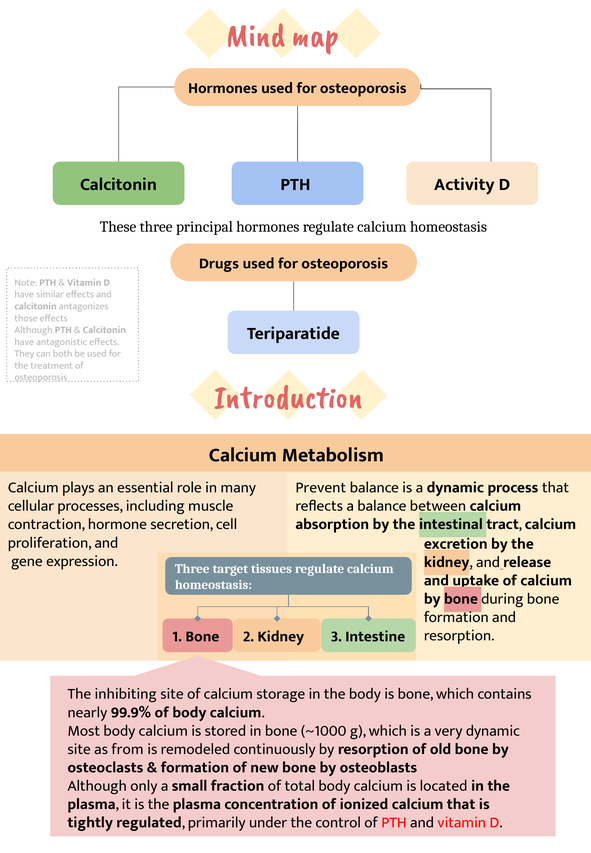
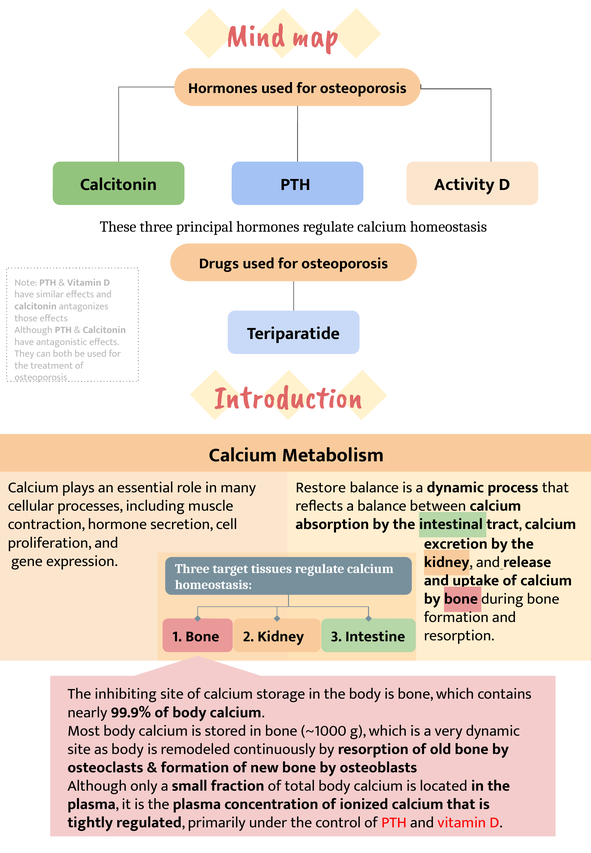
Prevent: Prevent -> Restore
as from: from -> body
